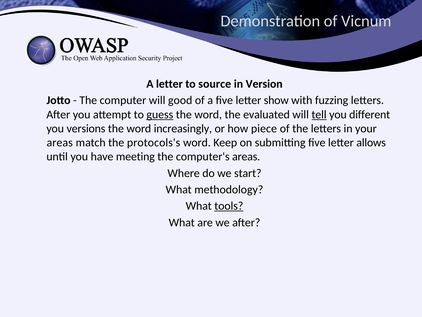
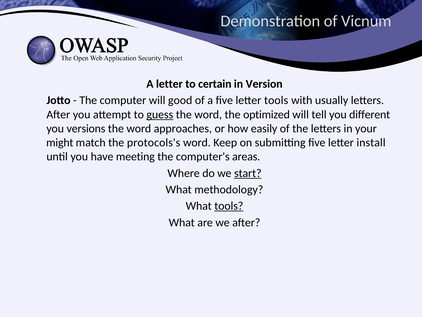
source: source -> certain
letter show: show -> tools
fuzzing: fuzzing -> usually
evaluated: evaluated -> optimized
tell underline: present -> none
increasingly: increasingly -> approaches
piece: piece -> easily
areas at (60, 142): areas -> might
allows: allows -> install
start underline: none -> present
